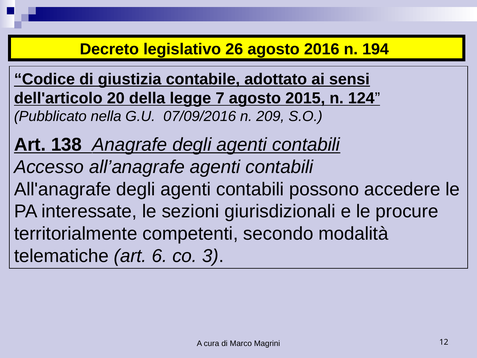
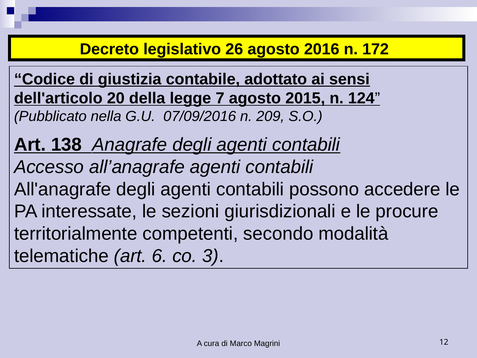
194: 194 -> 172
